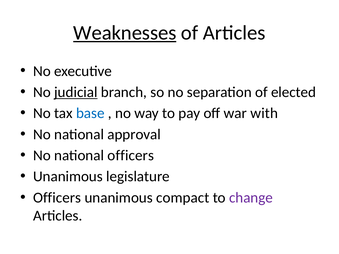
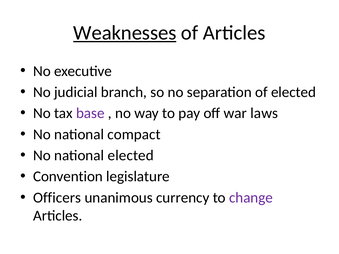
judicial underline: present -> none
base colour: blue -> purple
with: with -> laws
approval: approval -> compact
national officers: officers -> elected
Unanimous at (68, 177): Unanimous -> Convention
compact: compact -> currency
